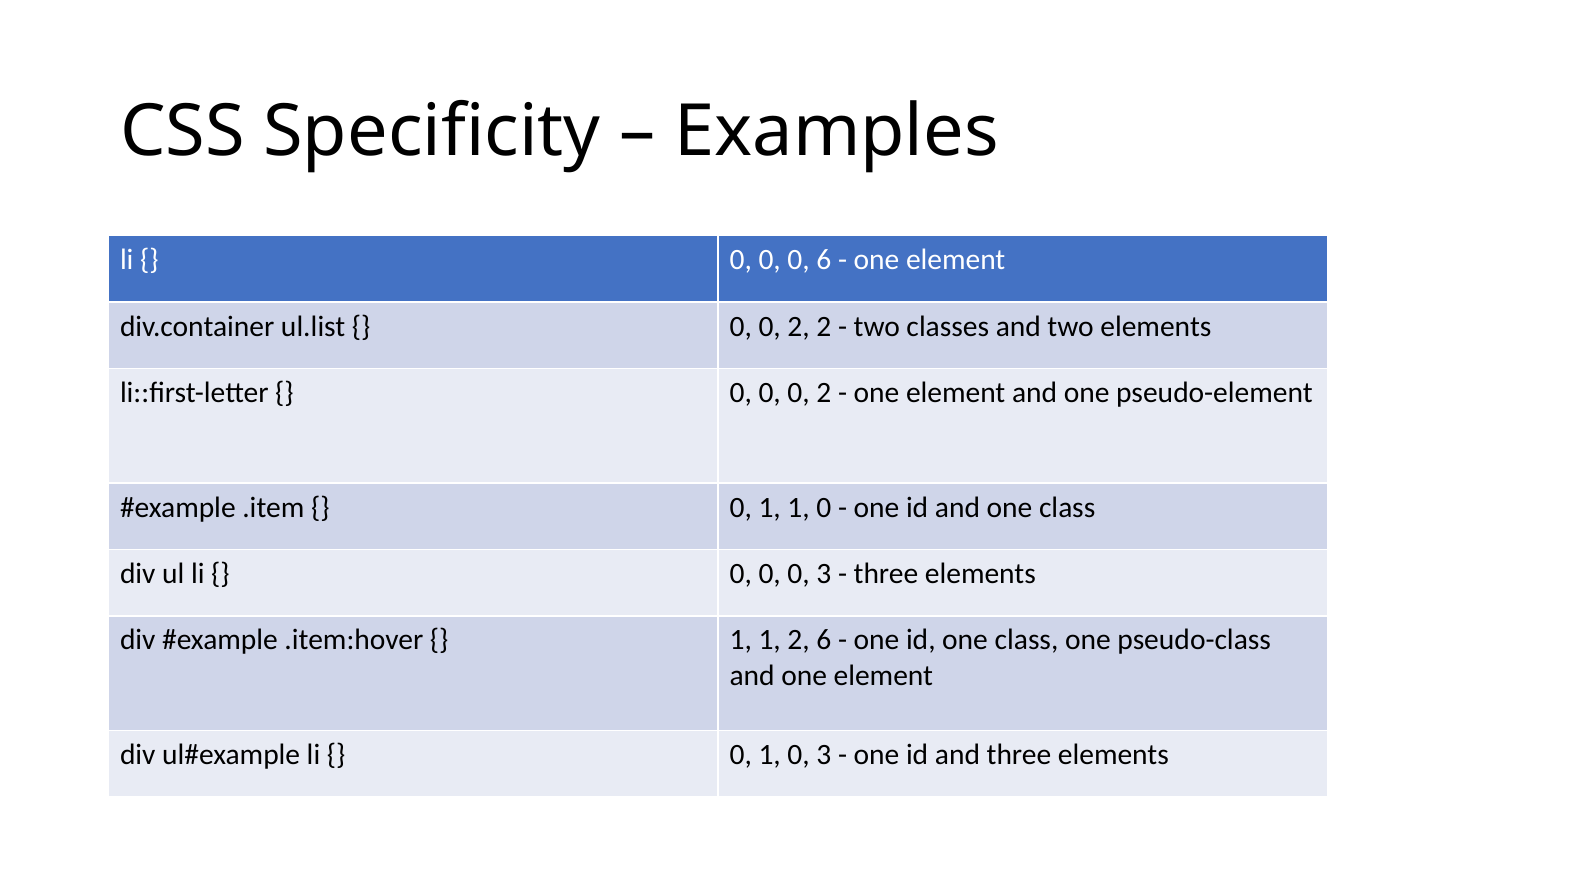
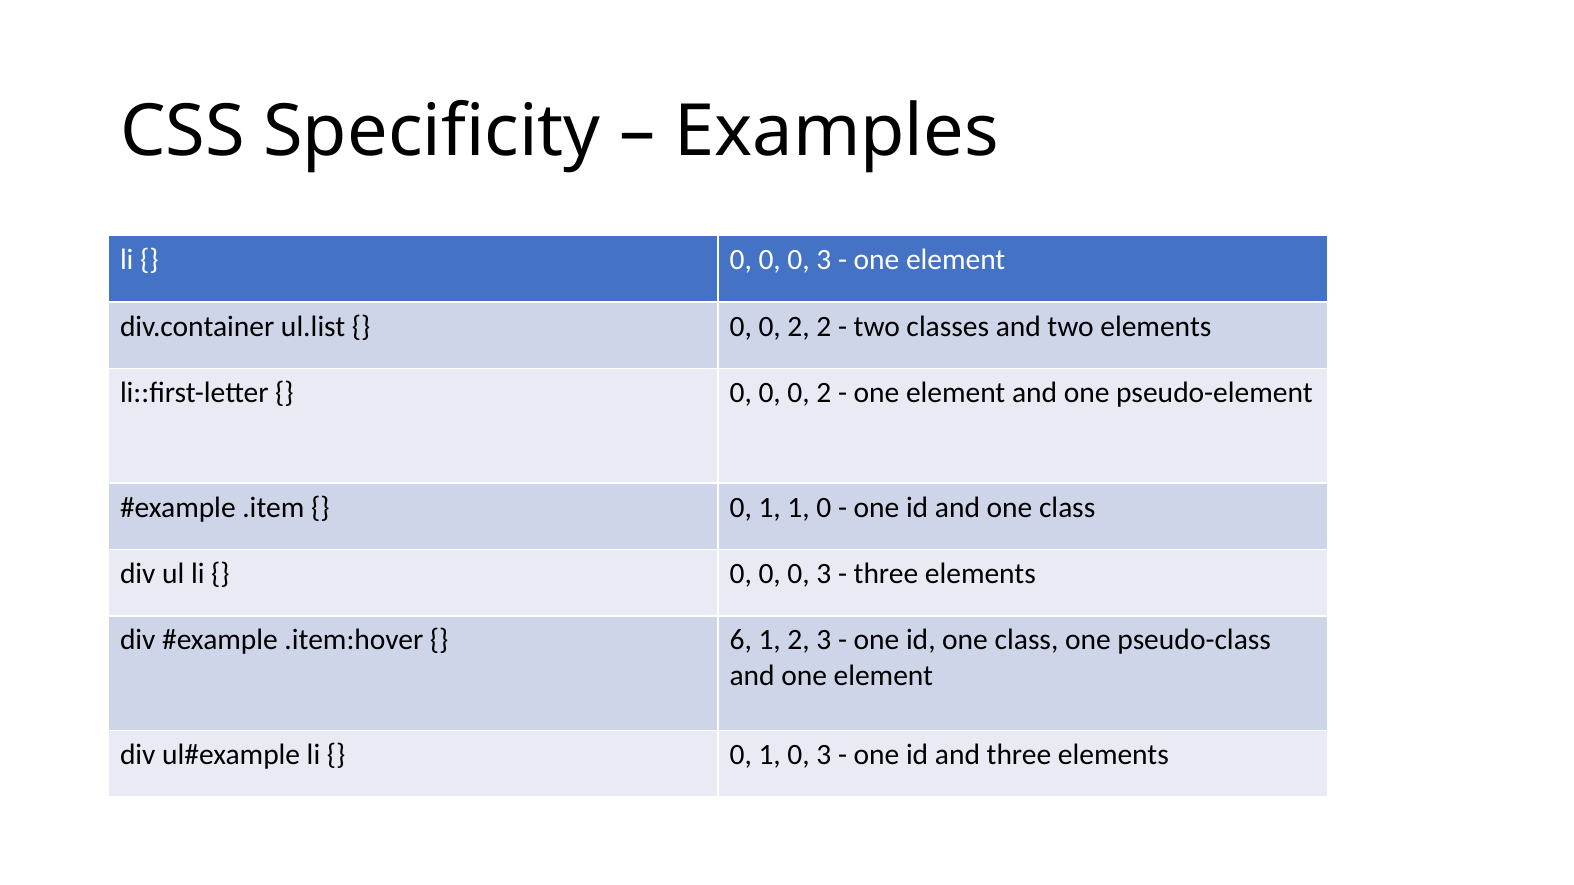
6 at (824, 260): 6 -> 3
1 at (741, 641): 1 -> 6
2 6: 6 -> 3
